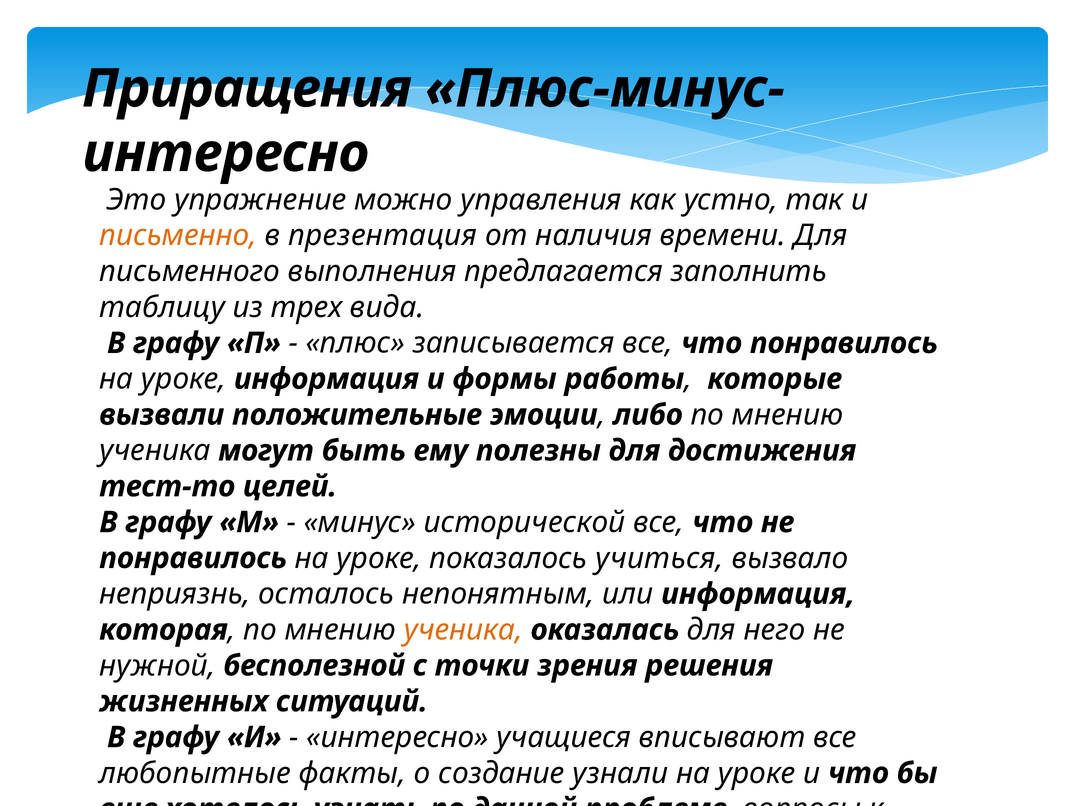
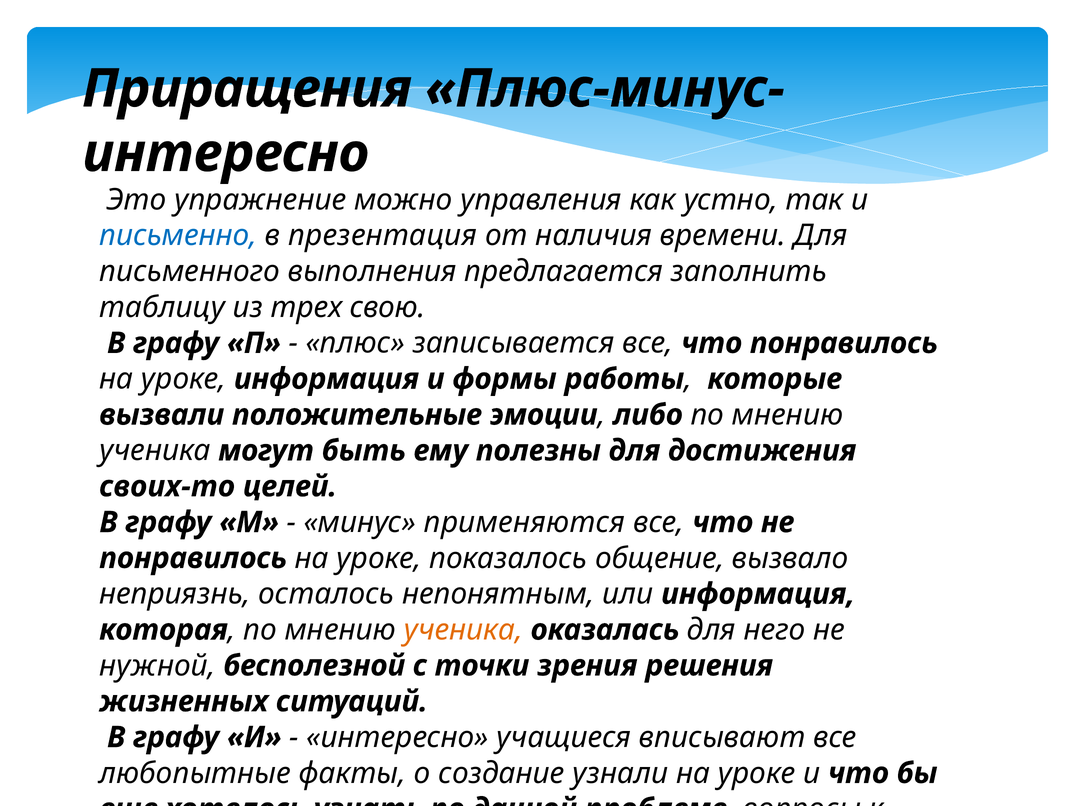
письменно colour: orange -> blue
вида: вида -> свою
тест-то: тест-то -> своих-то
исторической: исторической -> применяются
учиться: учиться -> общение
